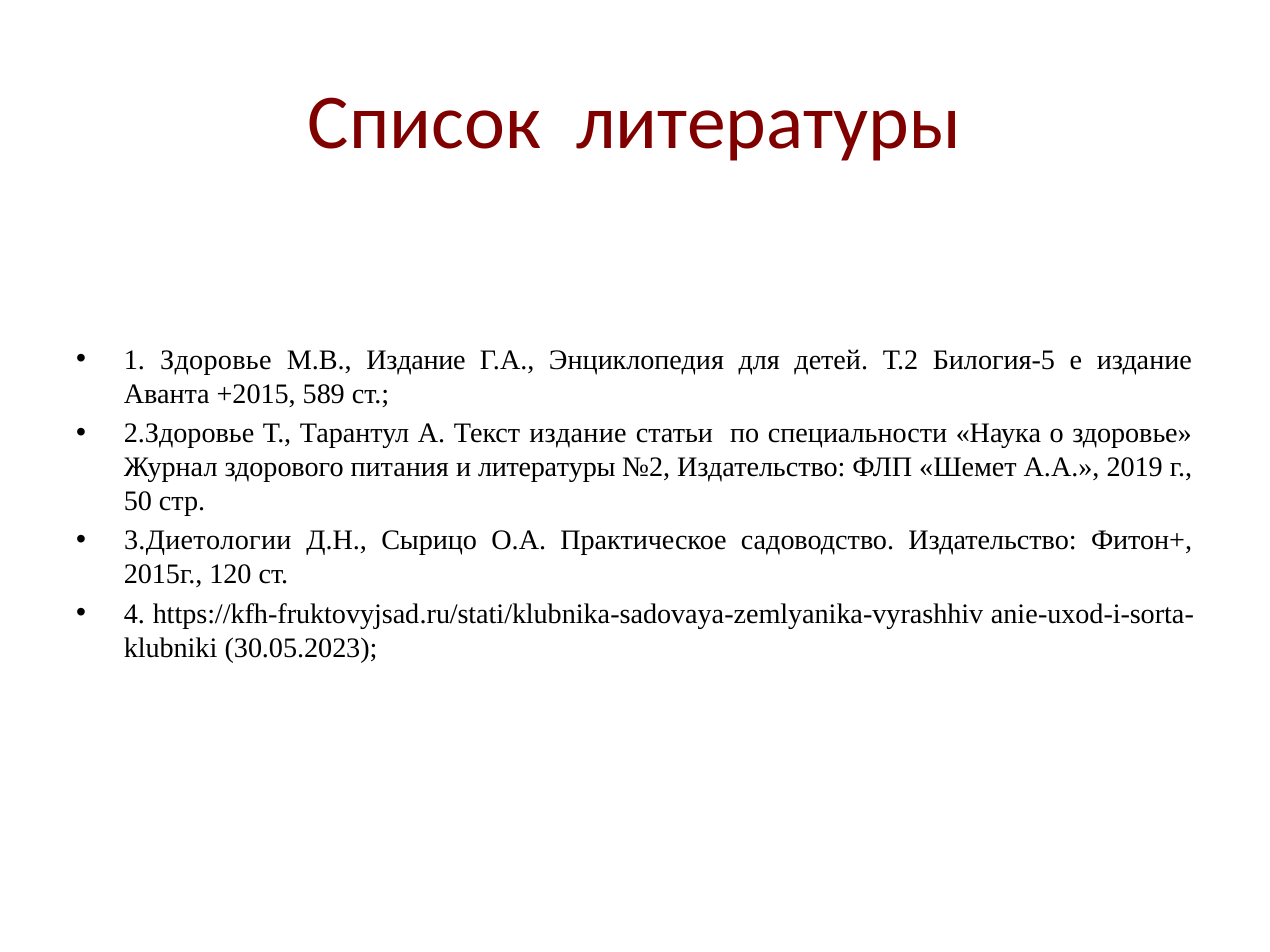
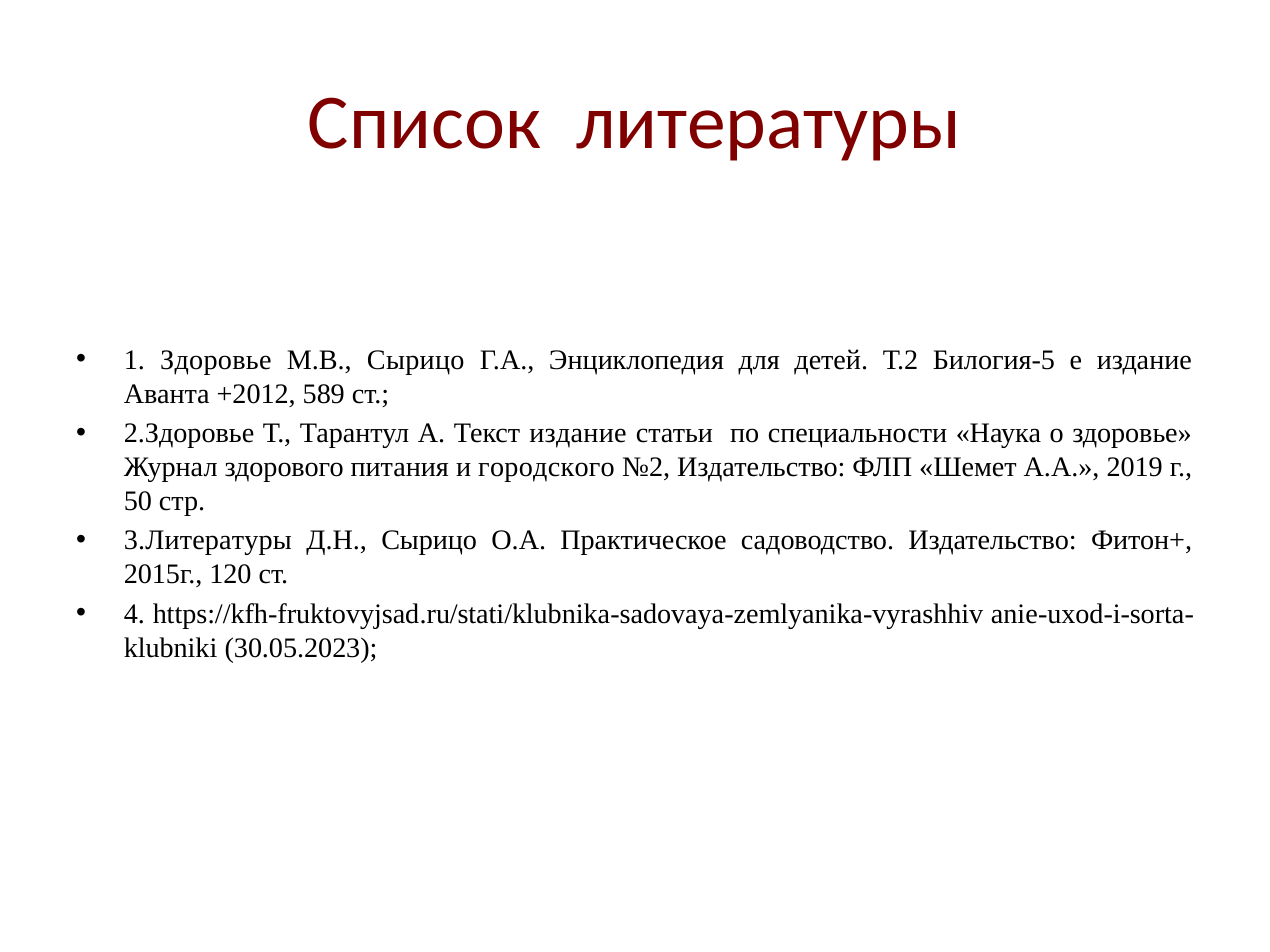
М.В Издание: Издание -> Сырицо
+2015: +2015 -> +2012
и литературы: литературы -> городского
3.Диетологии: 3.Диетологии -> 3.Литературы
